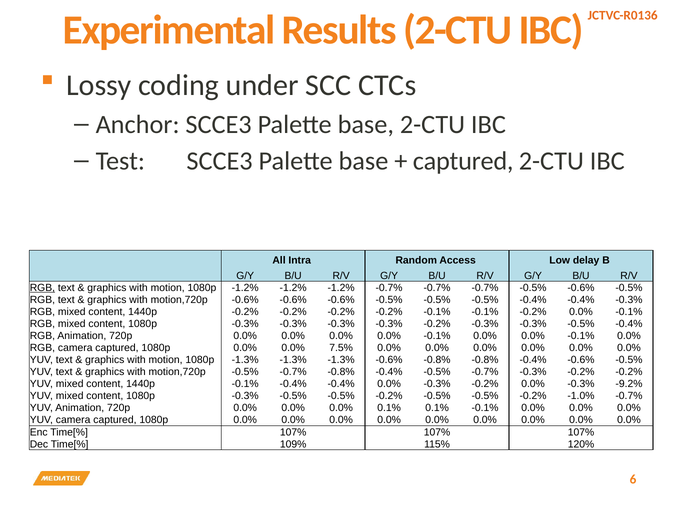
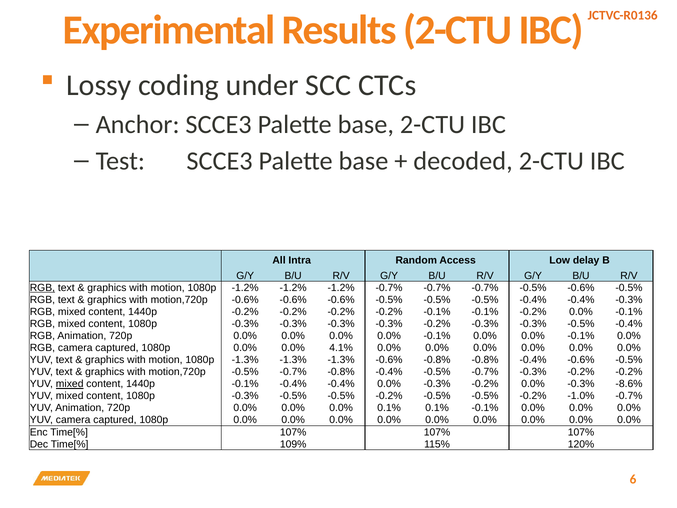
captured at (463, 161): captured -> decoded
7.5%: 7.5% -> 4.1%
mixed at (70, 384) underline: none -> present
-9.2%: -9.2% -> -8.6%
